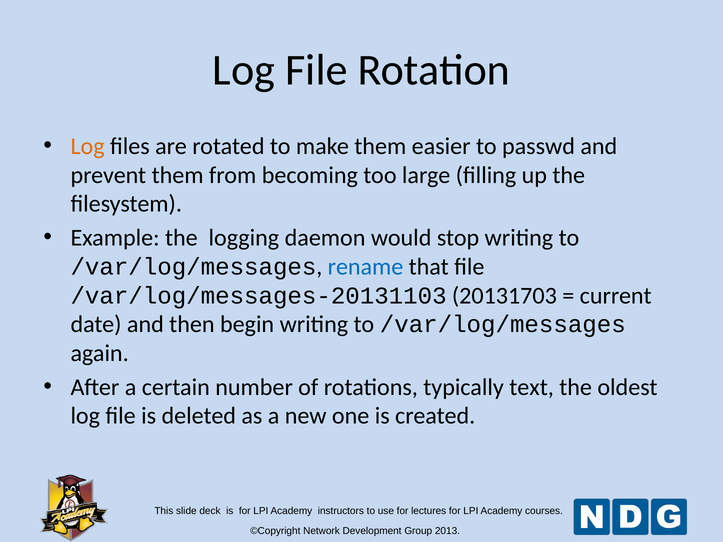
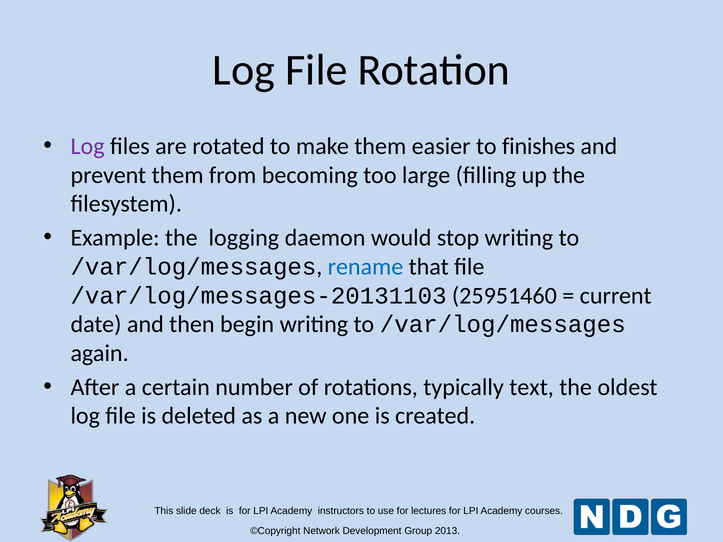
Log at (88, 146) colour: orange -> purple
passwd: passwd -> finishes
20131703: 20131703 -> 25951460
